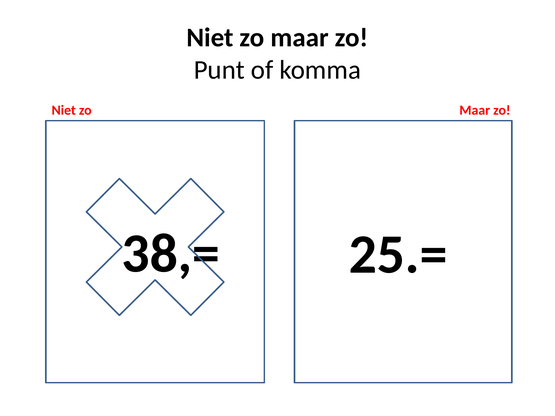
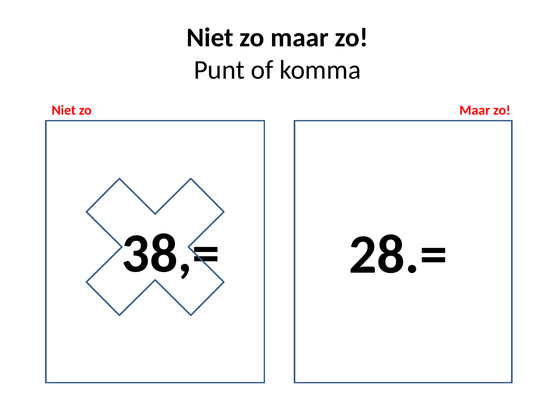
25.=: 25.= -> 28.=
